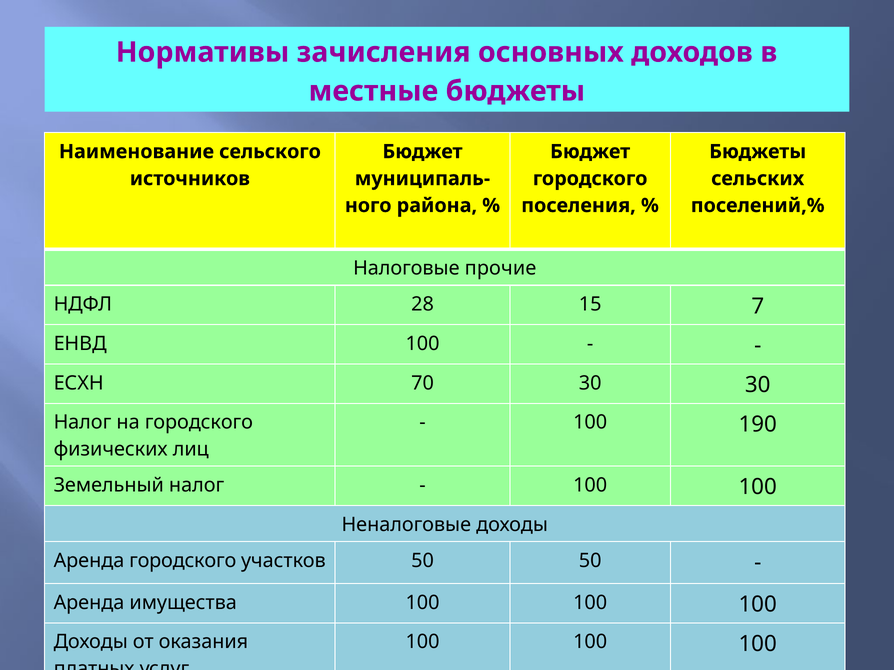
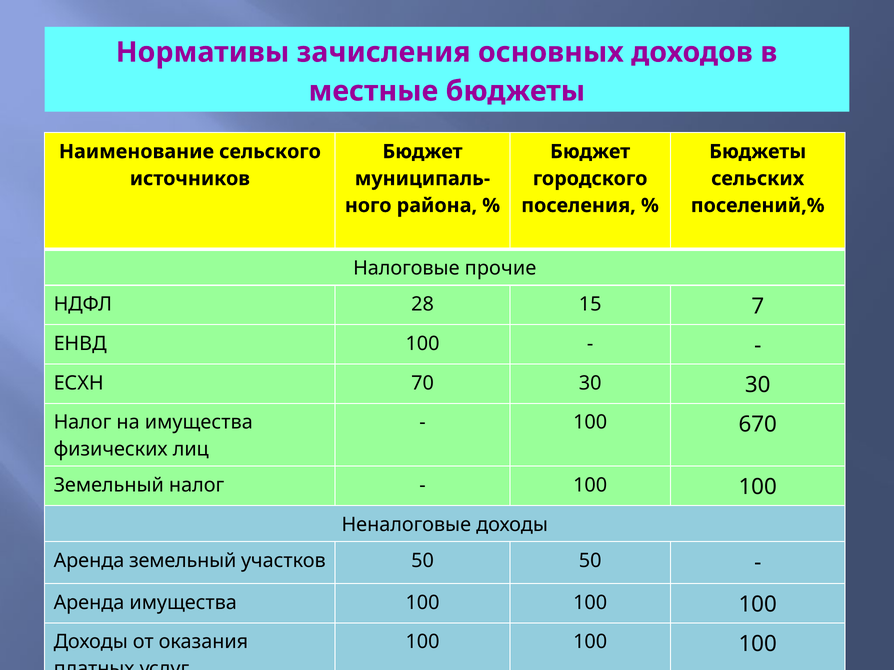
на городского: городского -> имущества
190: 190 -> 670
Аренда городского: городского -> земельный
